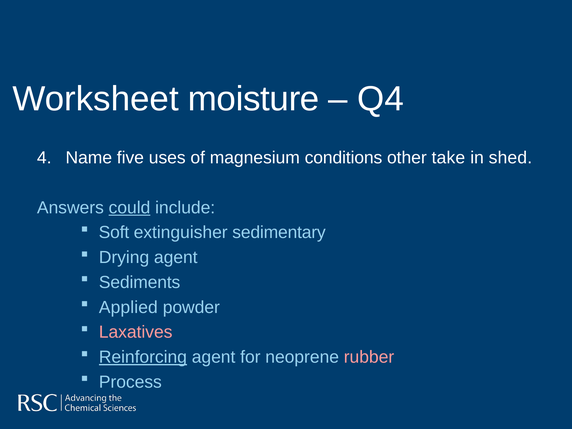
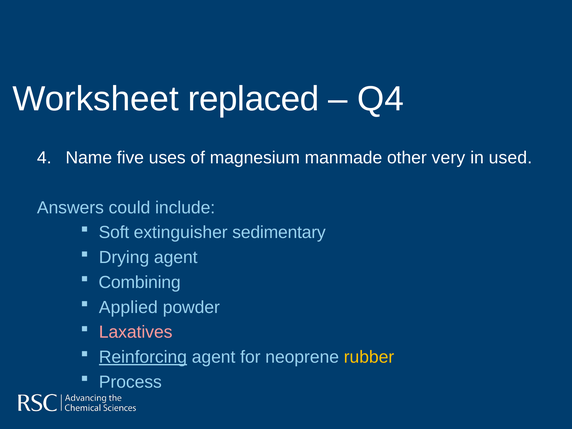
moisture: moisture -> replaced
conditions: conditions -> manmade
take: take -> very
shed: shed -> used
could underline: present -> none
Sediments: Sediments -> Combining
rubber colour: pink -> yellow
